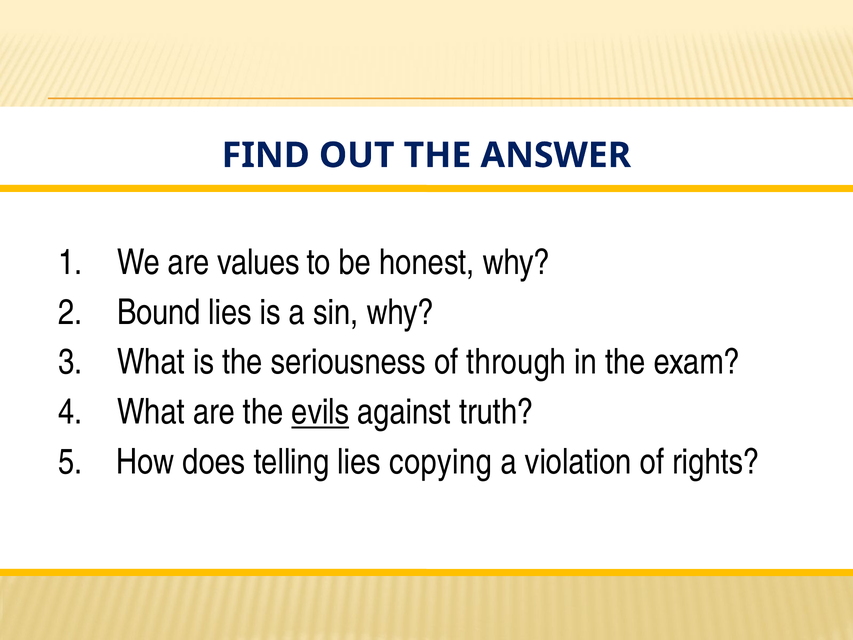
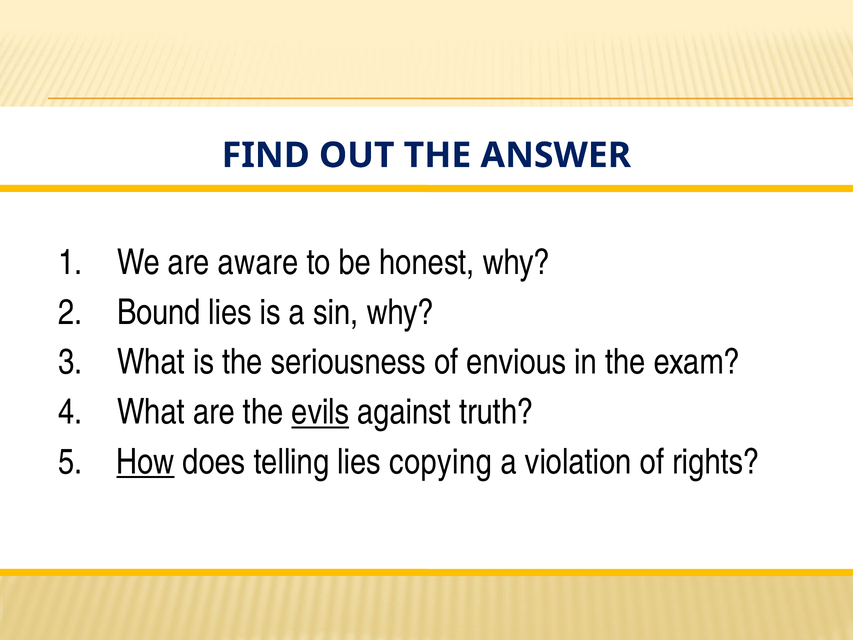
values: values -> aware
through: through -> envious
How underline: none -> present
